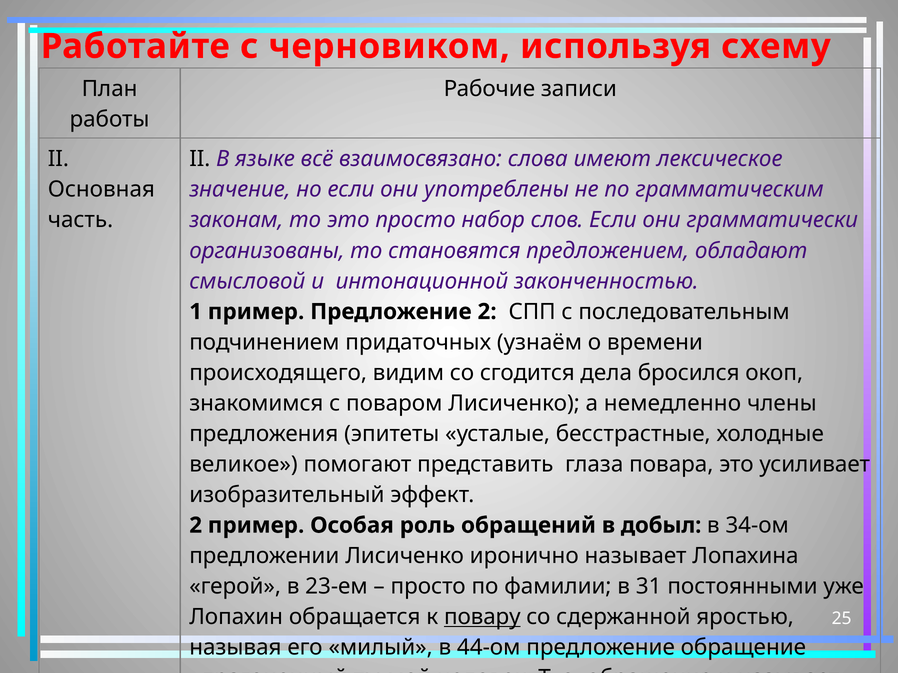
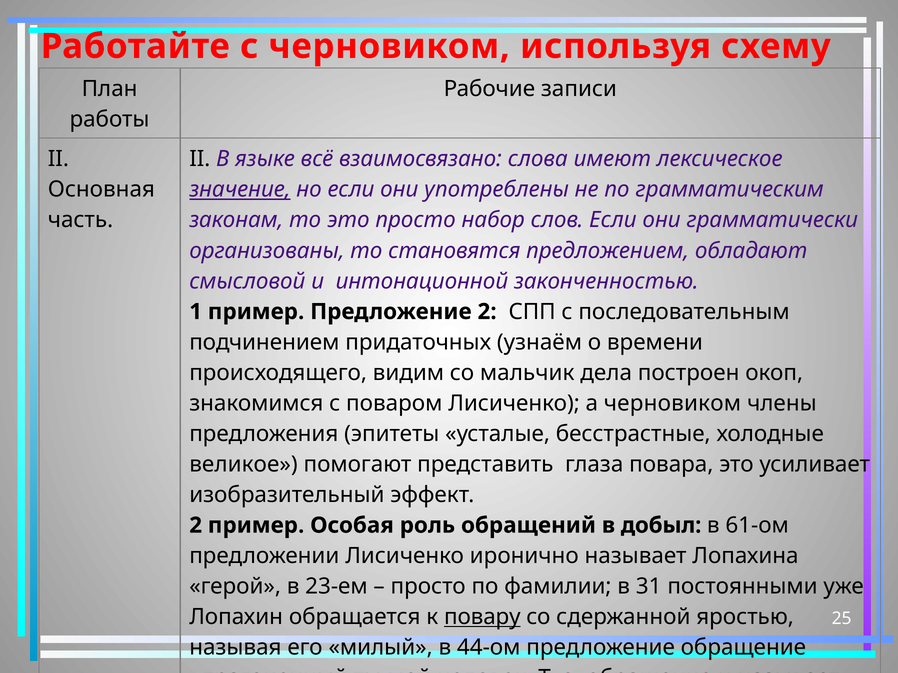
значение underline: none -> present
сгодится: сгодится -> мальчик
бросился: бросился -> построен
а немедленно: немедленно -> черновиком
34-ом: 34-ом -> 61-ом
